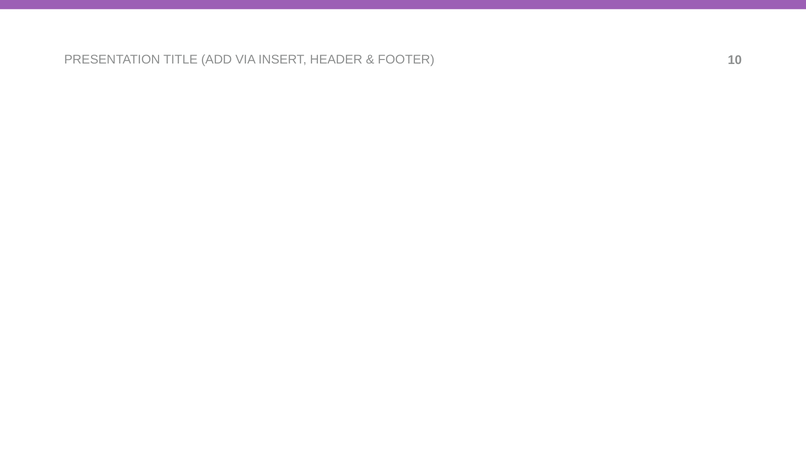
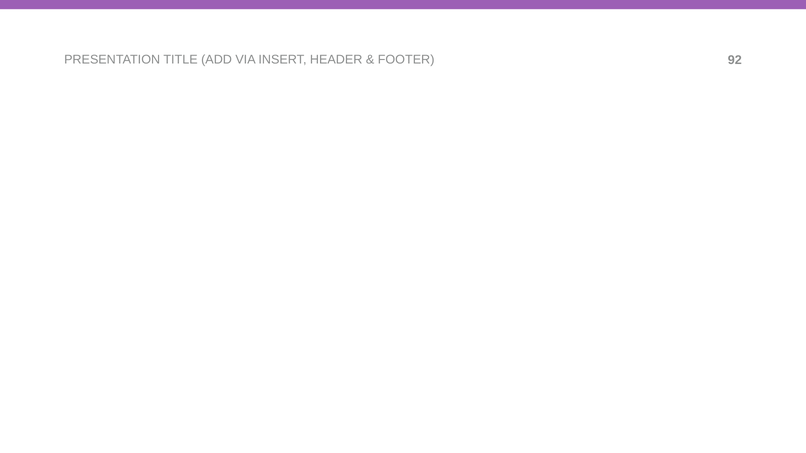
10: 10 -> 92
